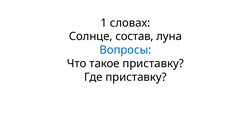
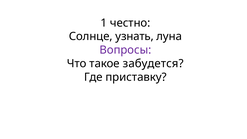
словах: словах -> честно
состав: состав -> узнать
Вопросы colour: blue -> purple
такое приставку: приставку -> забудется
